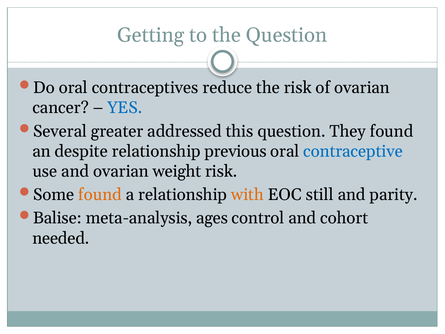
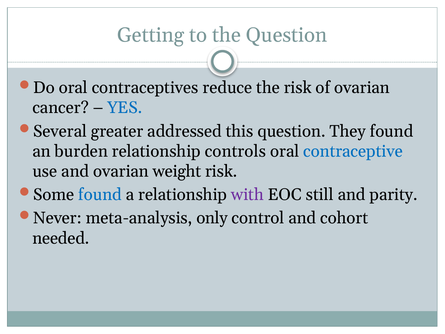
despite: despite -> burden
previous: previous -> controls
found at (100, 195) colour: orange -> blue
with colour: orange -> purple
Balise: Balise -> Never
ages: ages -> only
